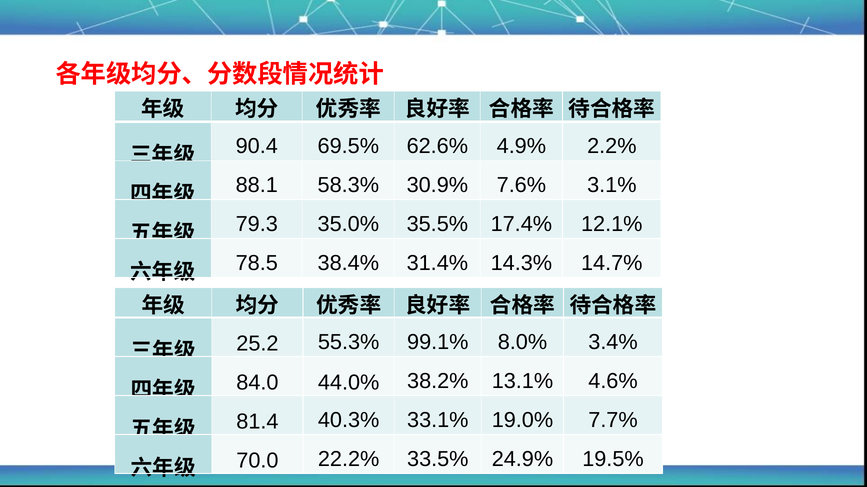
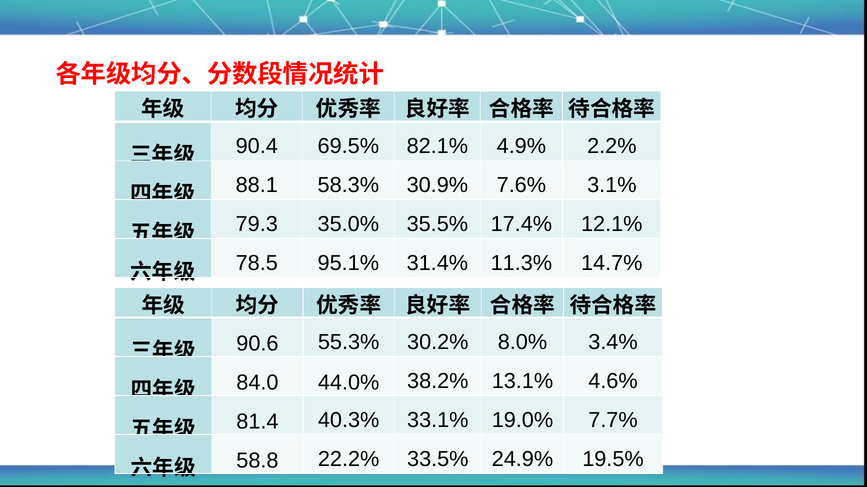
62.6%: 62.6% -> 82.1%
38.4%: 38.4% -> 95.1%
14.3%: 14.3% -> 11.3%
25.2: 25.2 -> 90.6
99.1%: 99.1% -> 30.2%
70.0: 70.0 -> 58.8
